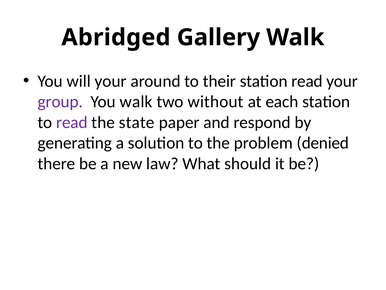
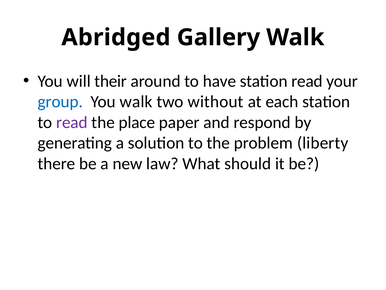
will your: your -> their
their: their -> have
group colour: purple -> blue
state: state -> place
denied: denied -> liberty
